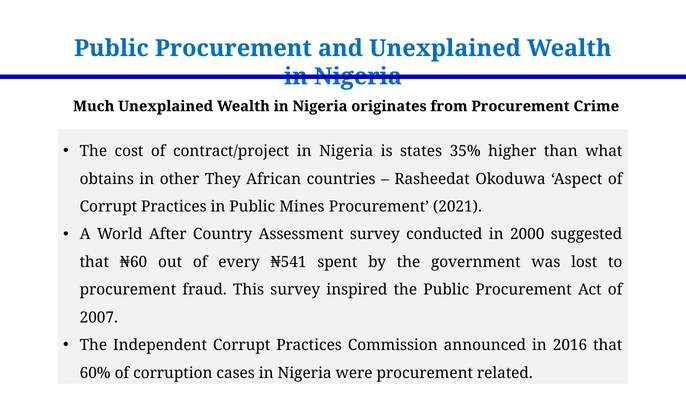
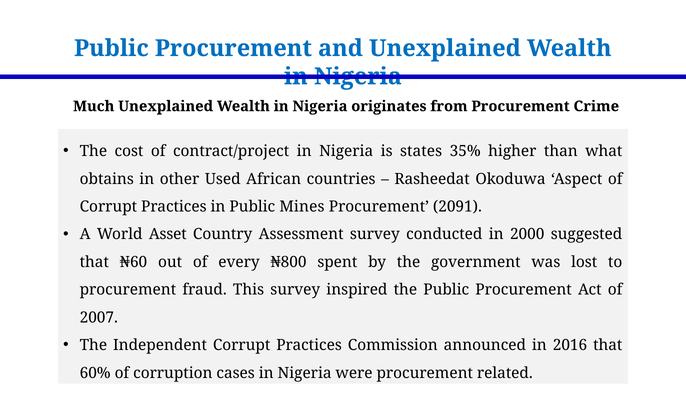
They: They -> Used
2021: 2021 -> 2091
After: After -> Asset
₦541: ₦541 -> ₦800
